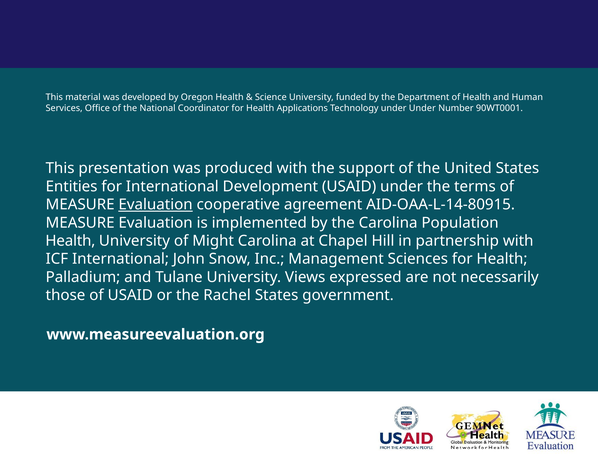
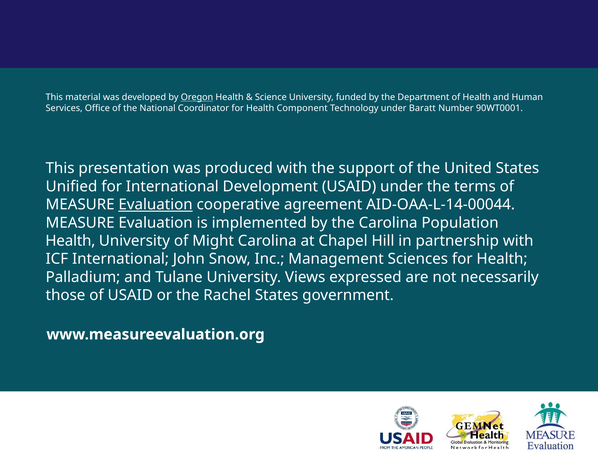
Oregon underline: none -> present
Applications: Applications -> Component
under Under: Under -> Baratt
Entities: Entities -> Unified
AID-OAA-L-14-80915: AID-OAA-L-14-80915 -> AID-OAA-L-14-00044
